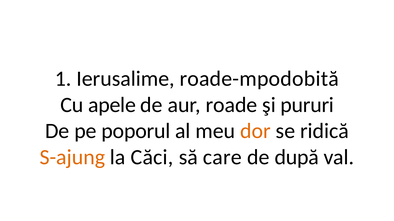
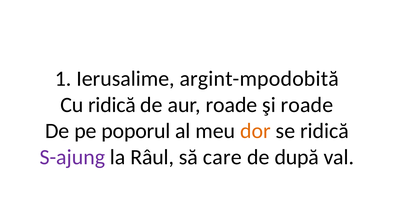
roade-mpodobită: roade-mpodobită -> argint-mpodobită
Cu apele: apele -> ridică
şi pururi: pururi -> roade
S-ajung colour: orange -> purple
Căci: Căci -> Râul
